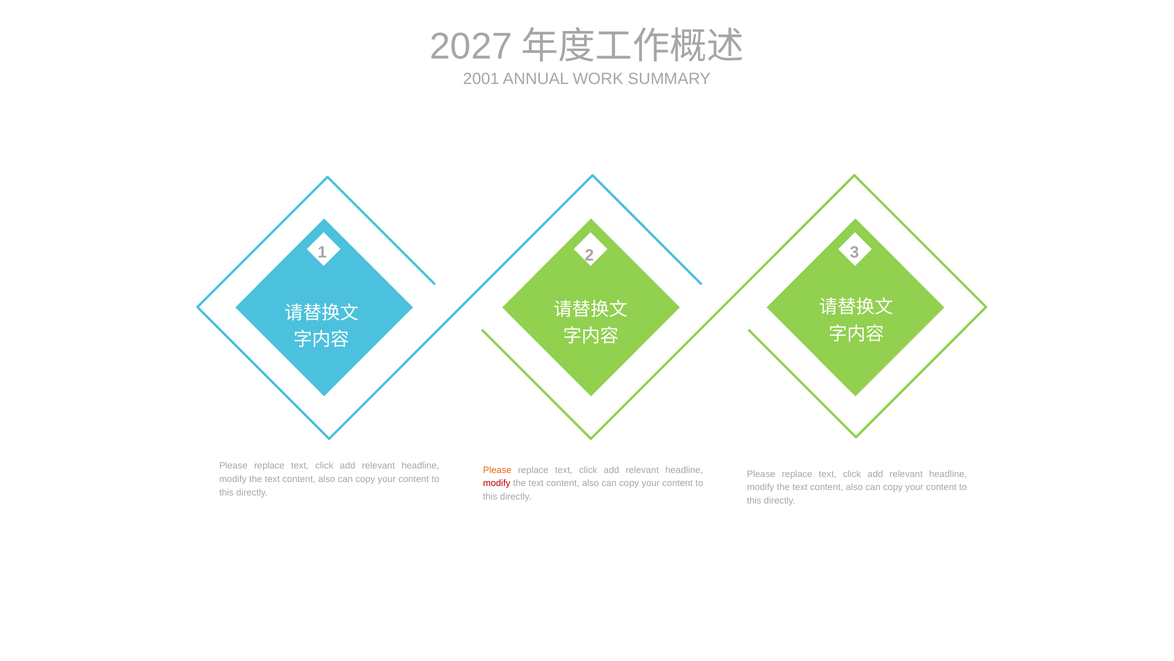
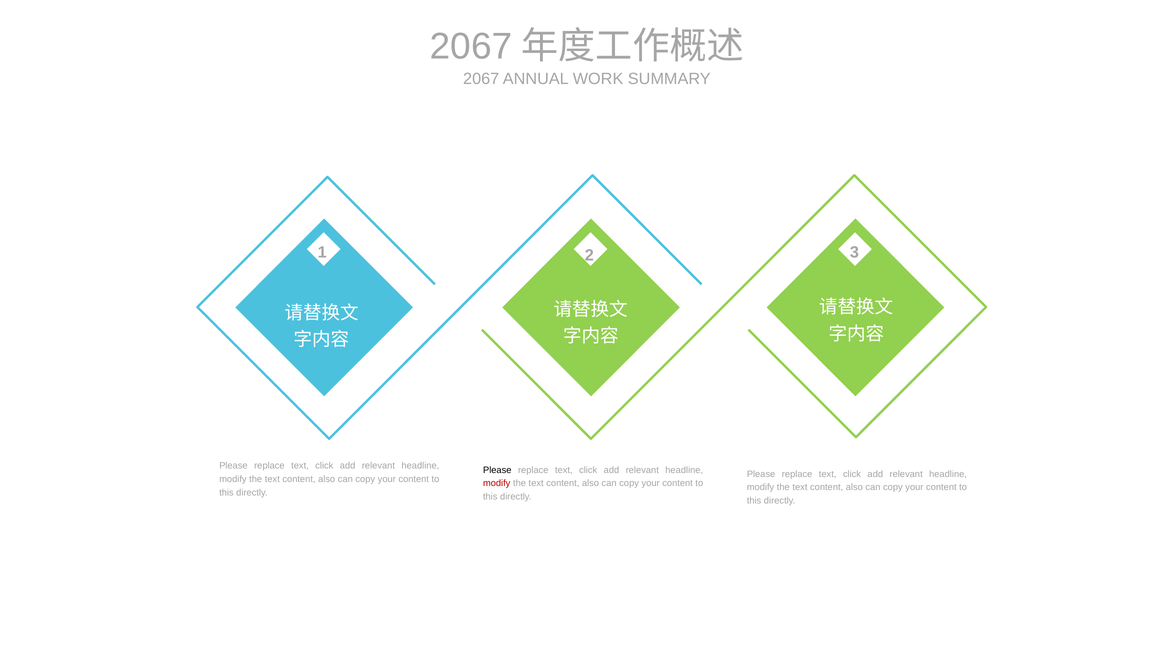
2027 at (471, 46): 2027 -> 2067
2001 at (481, 79): 2001 -> 2067
Please at (497, 470) colour: orange -> black
